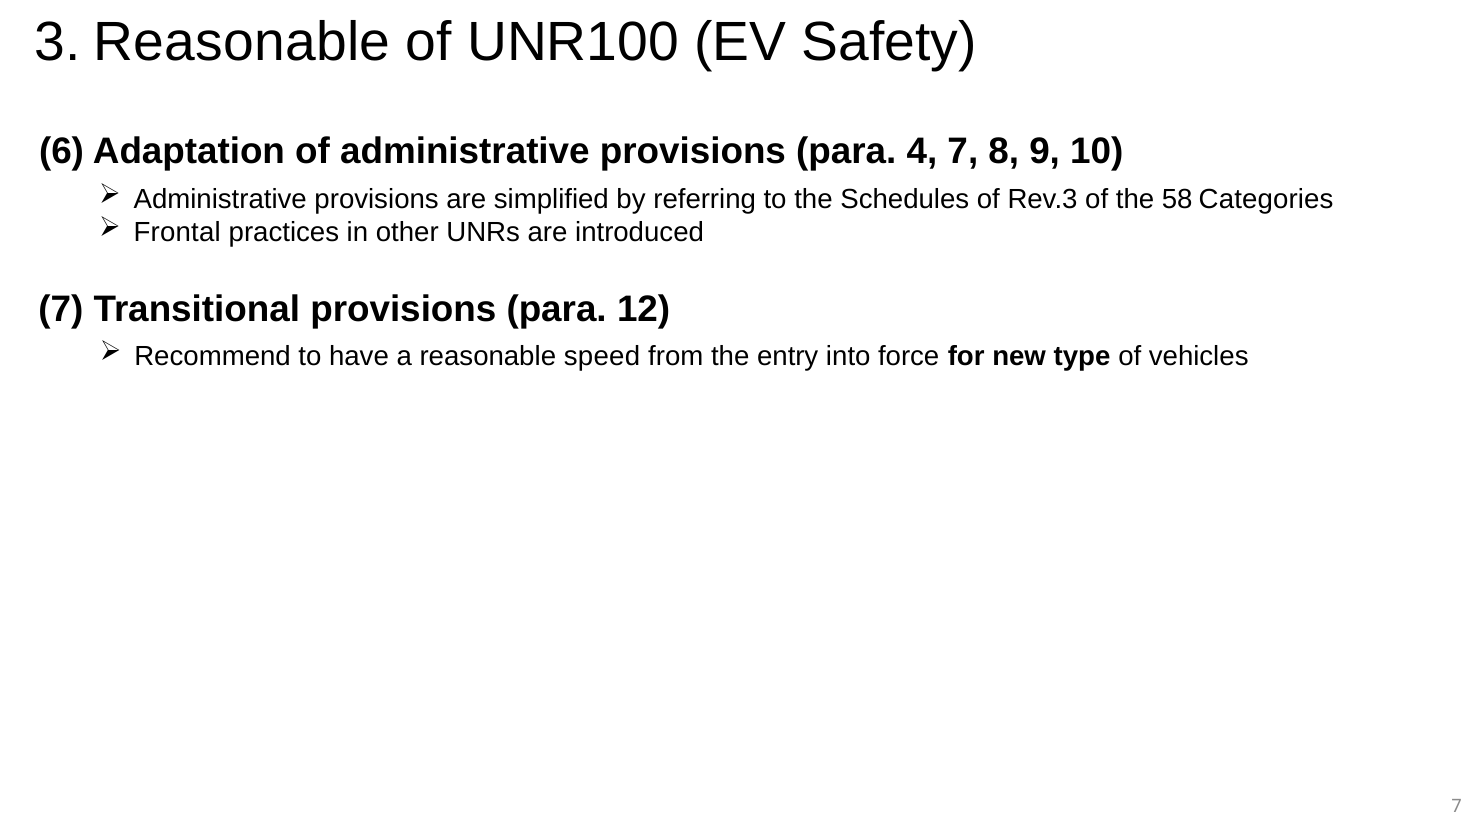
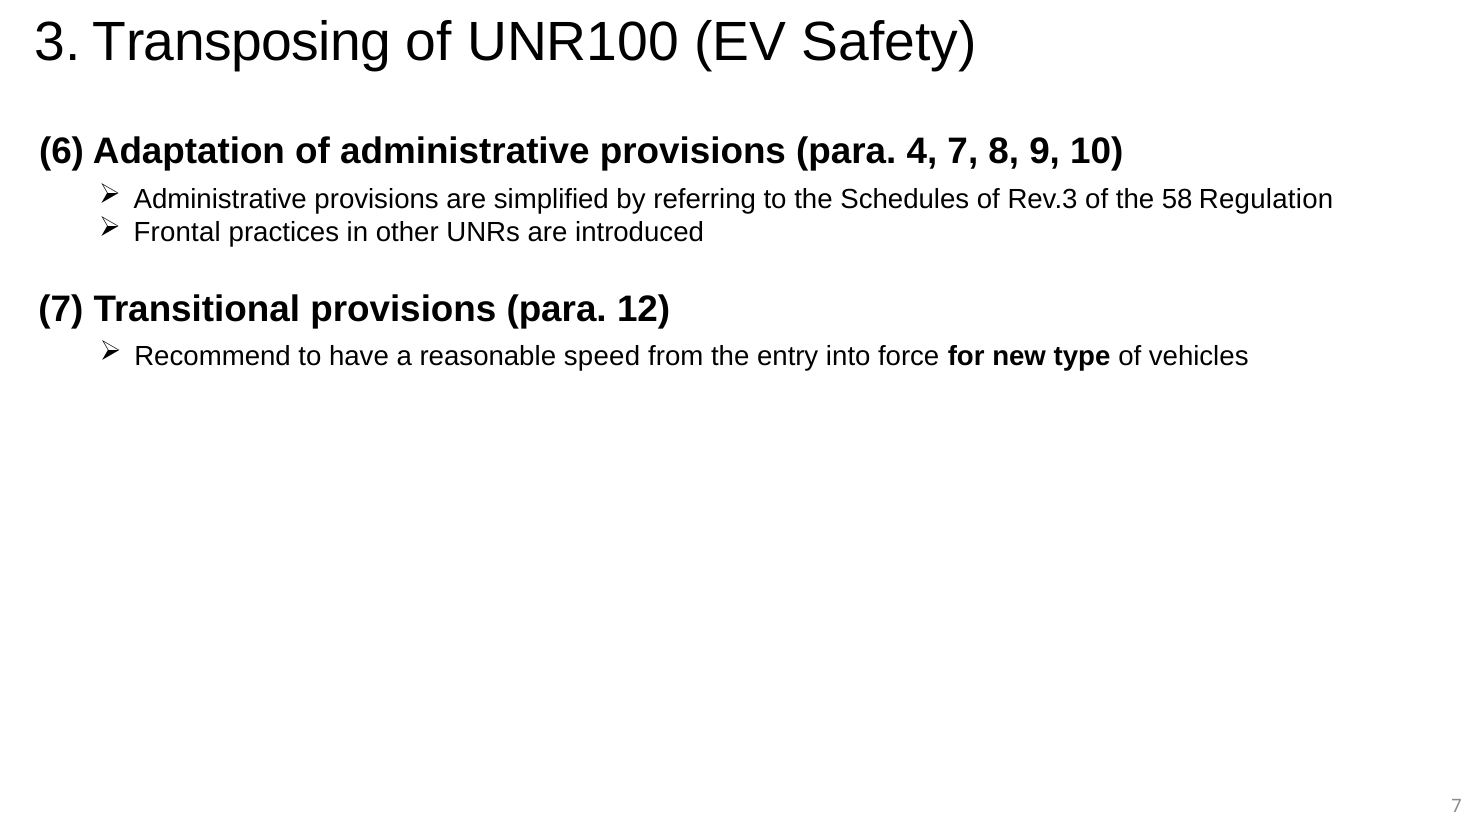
3 Reasonable: Reasonable -> Transposing
Categories: Categories -> Regulation
